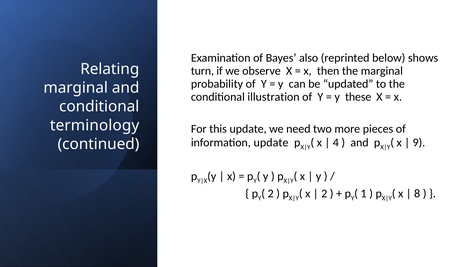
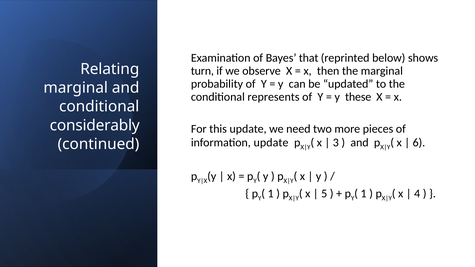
also: also -> that
illustration: illustration -> represents
terminology: terminology -> considerably
4: 4 -> 3
9: 9 -> 6
2 at (271, 194): 2 -> 1
2 at (324, 194): 2 -> 5
8: 8 -> 4
